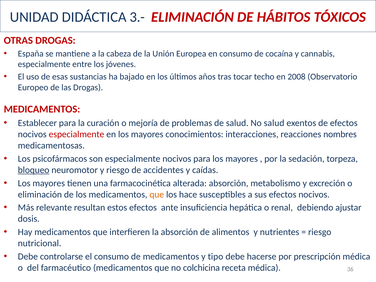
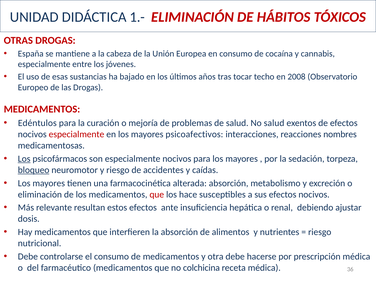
3.-: 3.- -> 1.-
Establecer: Establecer -> Edéntulos
conocimientos: conocimientos -> psicoafectivos
Los at (24, 159) underline: none -> present
que at (157, 194) colour: orange -> red
tipo: tipo -> otra
